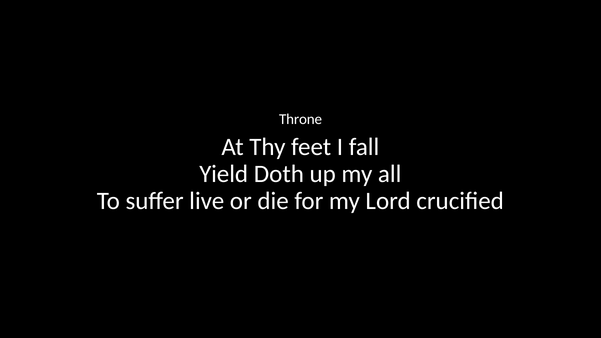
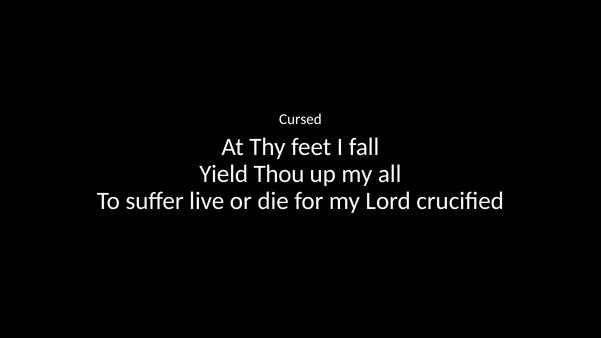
Throne: Throne -> Cursed
Doth: Doth -> Thou
